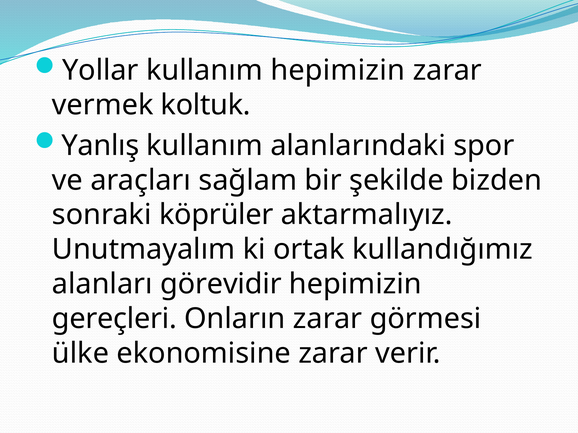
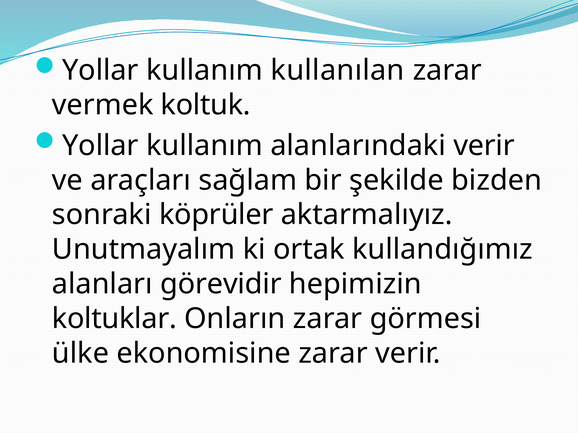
kullanım hepimizin: hepimizin -> kullanılan
Yanlış at (100, 146): Yanlış -> Yollar
alanlarındaki spor: spor -> verir
gereçleri: gereçleri -> koltuklar
